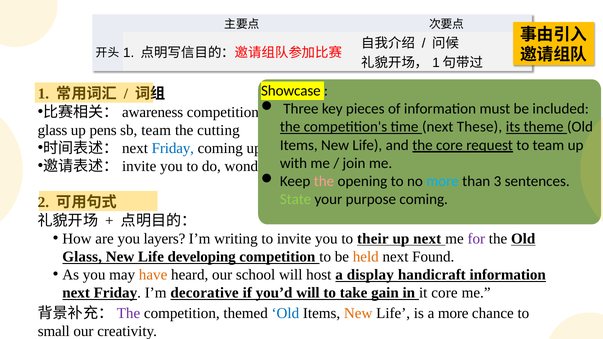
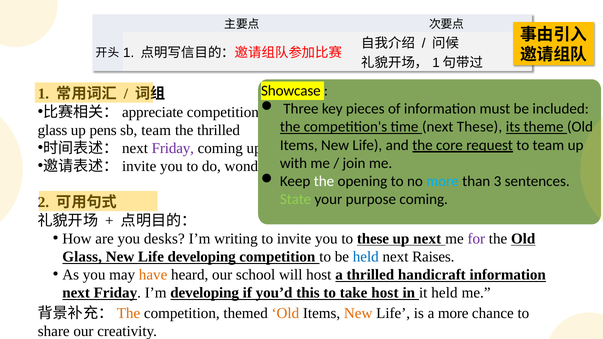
awareness: awareness -> appreciate
the cutting: cutting -> thrilled
Friday at (173, 148) colour: blue -> purple
the at (324, 181) colour: pink -> white
layers: layers -> desks
to their: their -> these
held at (366, 257) colour: orange -> blue
Found: Found -> Raises
a display: display -> thrilled
I’m decorative: decorative -> developing
you’d will: will -> this
take gain: gain -> host
it core: core -> held
The at (129, 313) colour: purple -> orange
Old at (285, 313) colour: blue -> orange
small: small -> share
